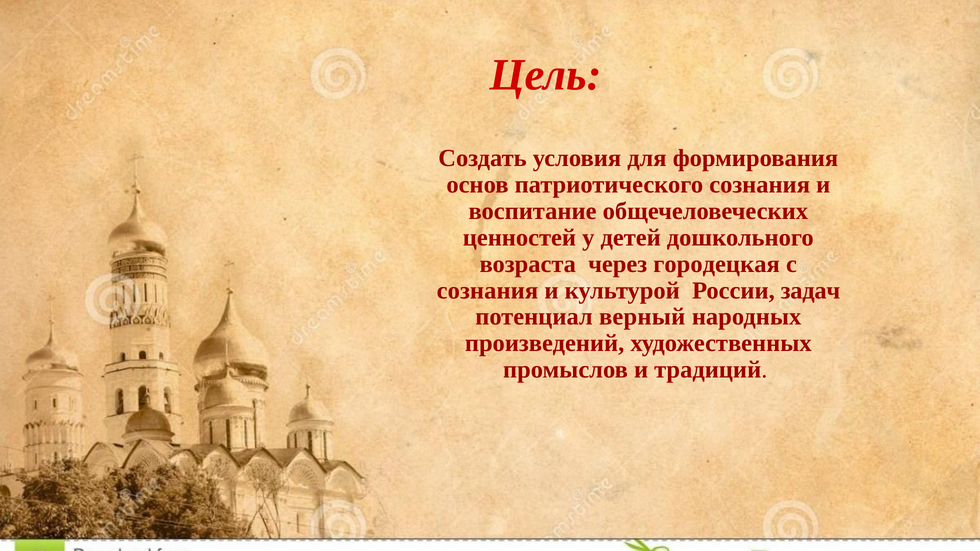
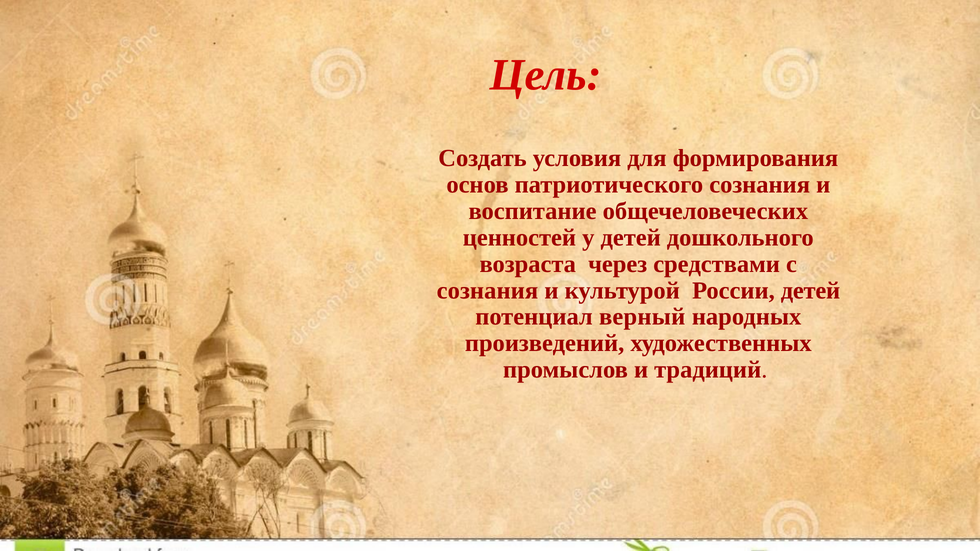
городецкая: городецкая -> средствами
России задач: задач -> детей
